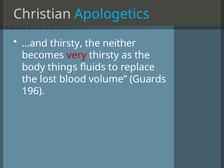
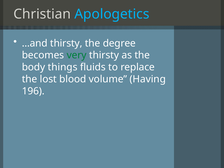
neither: neither -> degree
very colour: red -> green
Guards: Guards -> Having
